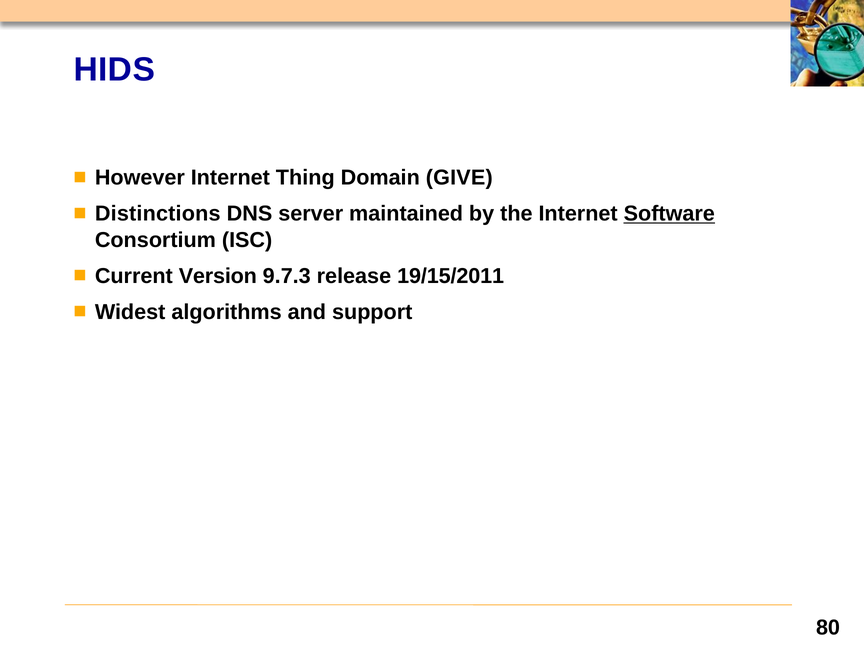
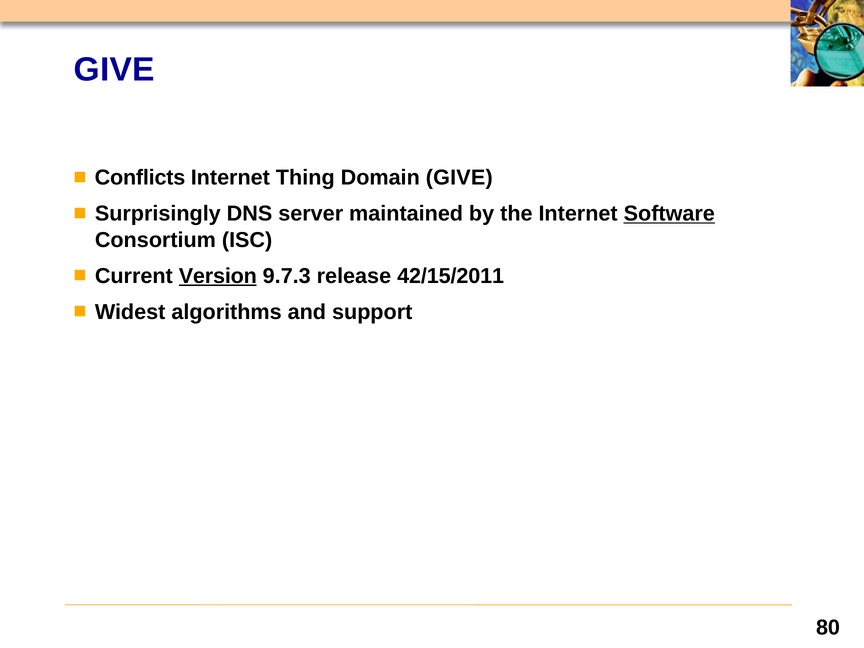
HIDS at (114, 70): HIDS -> GIVE
However: However -> Conflicts
Distinctions: Distinctions -> Surprisingly
Version underline: none -> present
19/15/2011: 19/15/2011 -> 42/15/2011
